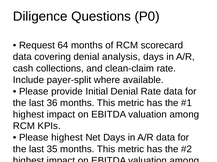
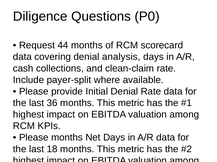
64: 64 -> 44
Please highest: highest -> months
35: 35 -> 18
